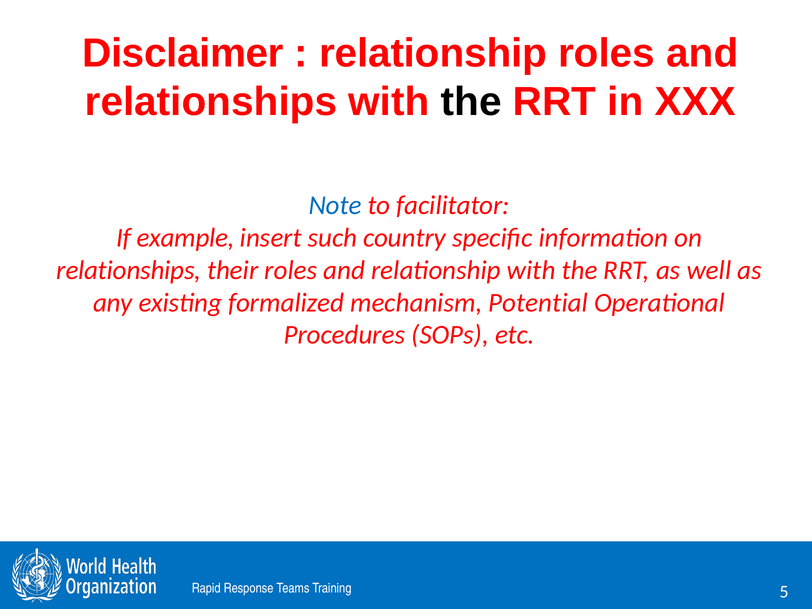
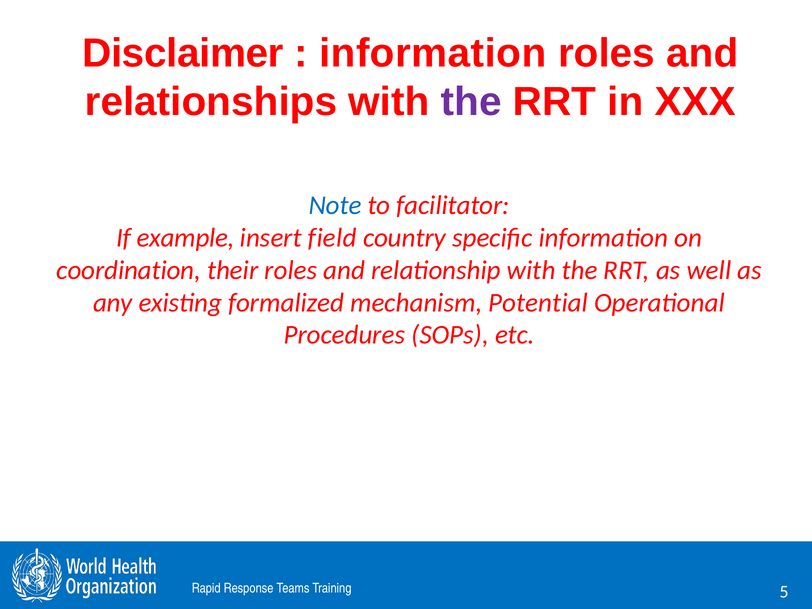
relationship at (433, 53): relationship -> information
the at (471, 102) colour: black -> purple
such: such -> field
relationships at (129, 270): relationships -> coordination
